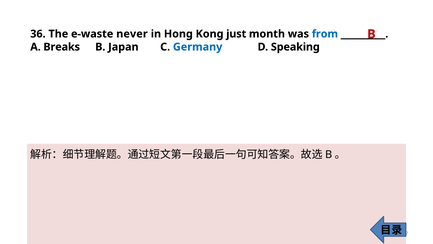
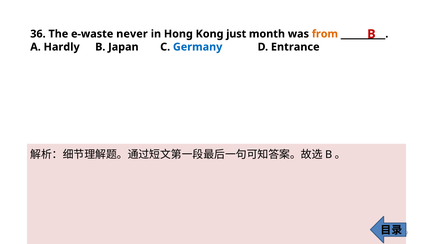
from colour: blue -> orange
Breaks: Breaks -> Hardly
Speaking: Speaking -> Entrance
